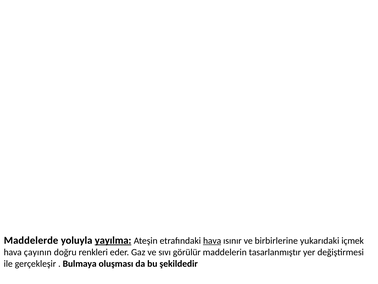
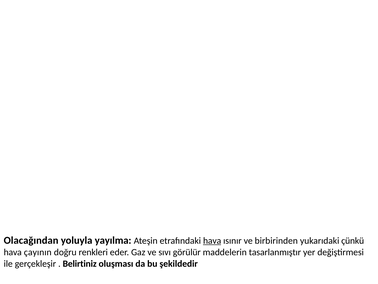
Maddelerde: Maddelerde -> Olacağından
yayılma underline: present -> none
birbirlerine: birbirlerine -> birbirinden
içmek: içmek -> çünkü
Bulmaya: Bulmaya -> Belirtiniz
